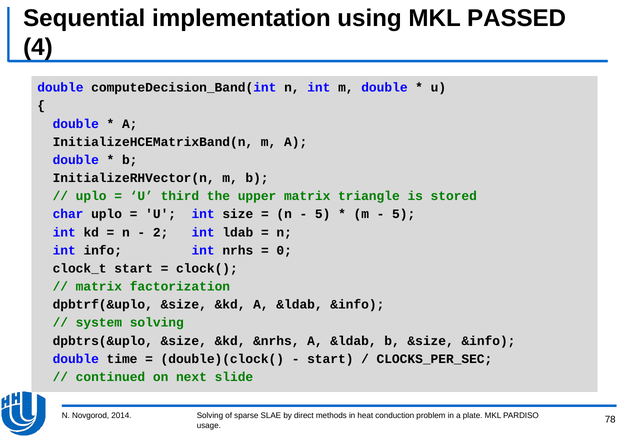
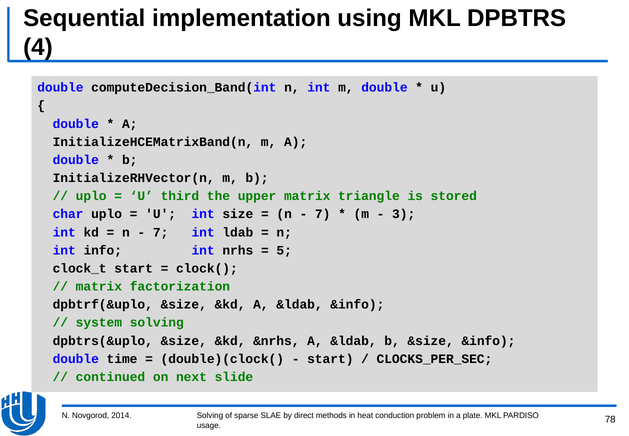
PASSED: PASSED -> DPBTRS
5 at (323, 214): 5 -> 7
5 at (404, 214): 5 -> 3
2 at (161, 232): 2 -> 7
0: 0 -> 5
